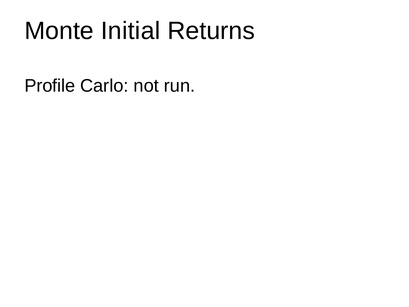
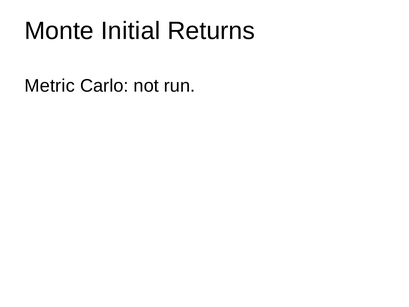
Profile: Profile -> Metric
